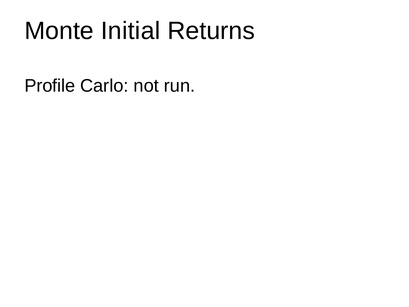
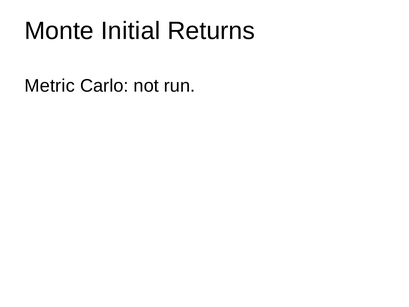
Profile: Profile -> Metric
